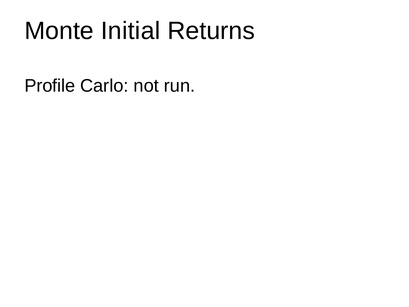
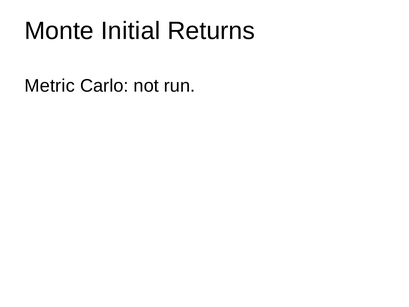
Profile: Profile -> Metric
